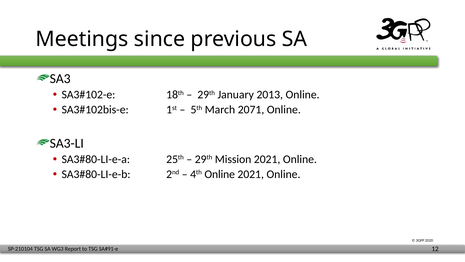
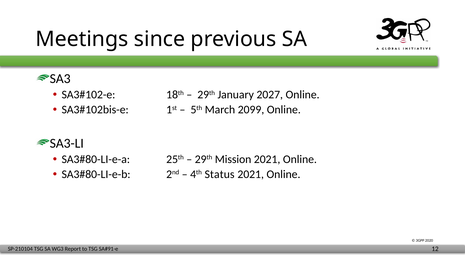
2013: 2013 -> 2027
2071: 2071 -> 2099
4th Online: Online -> Status
